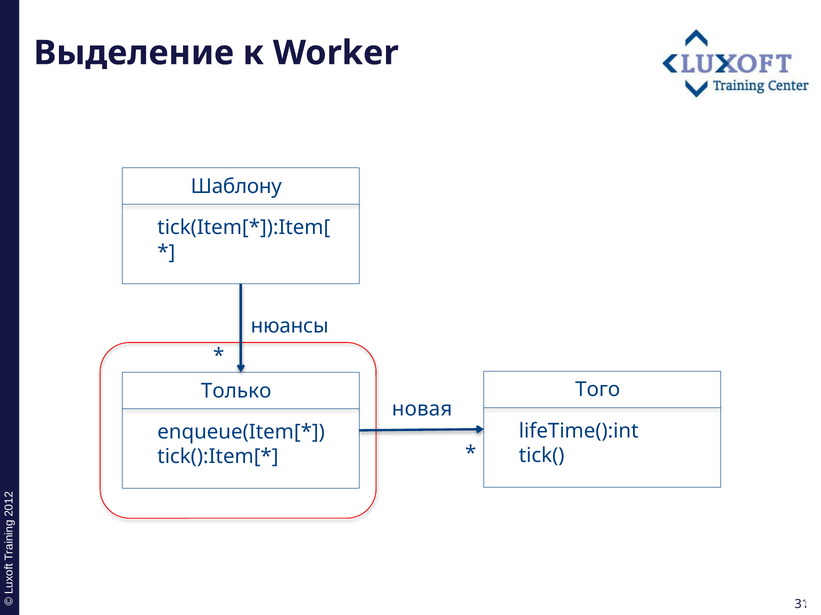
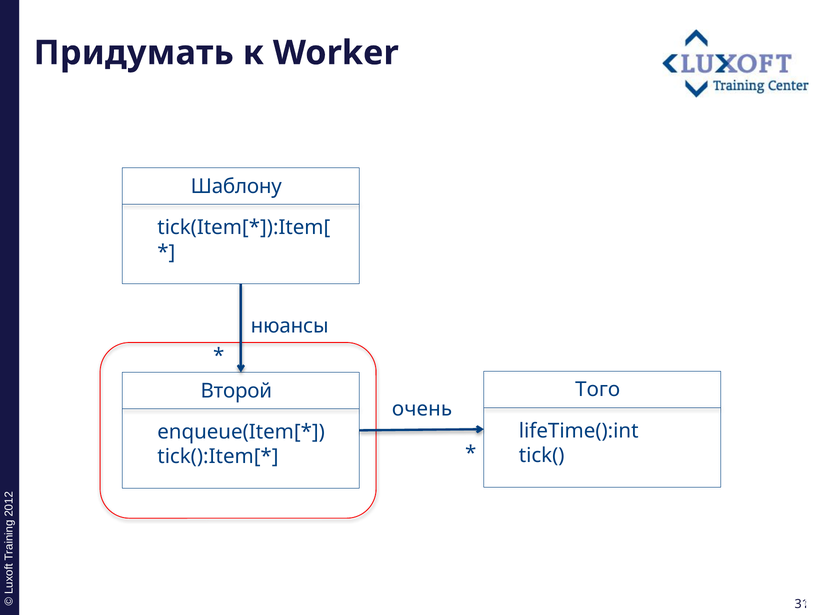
Выделение: Выделение -> Придумать
Только: Только -> Второй
новая: новая -> очень
